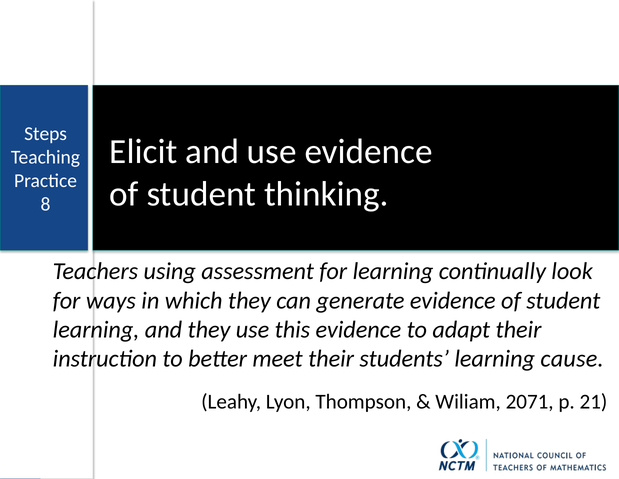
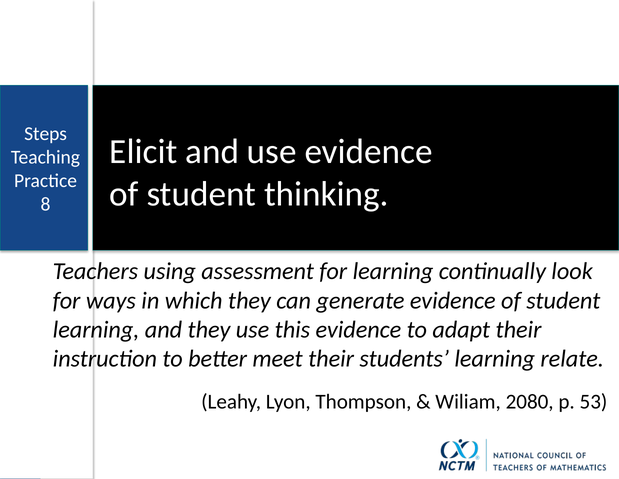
cause: cause -> relate
2071: 2071 -> 2080
21: 21 -> 53
